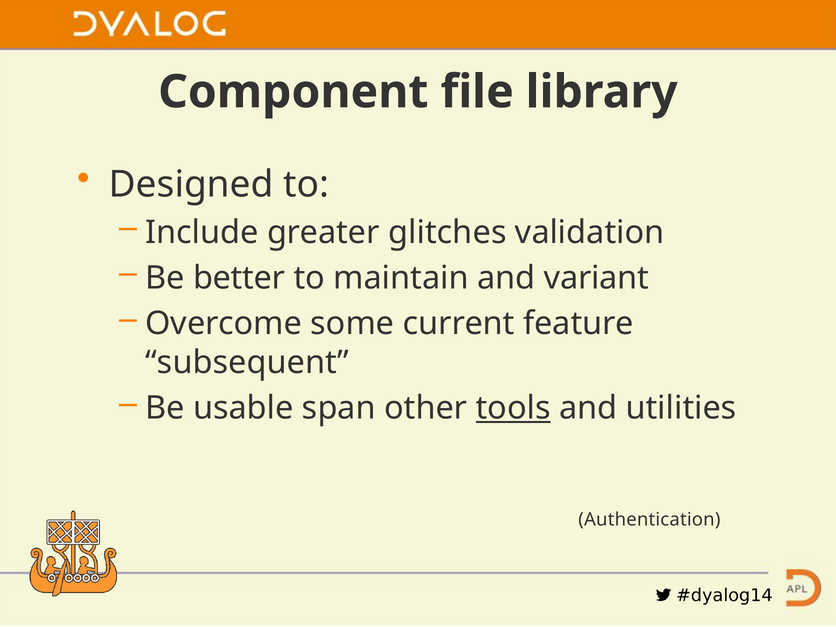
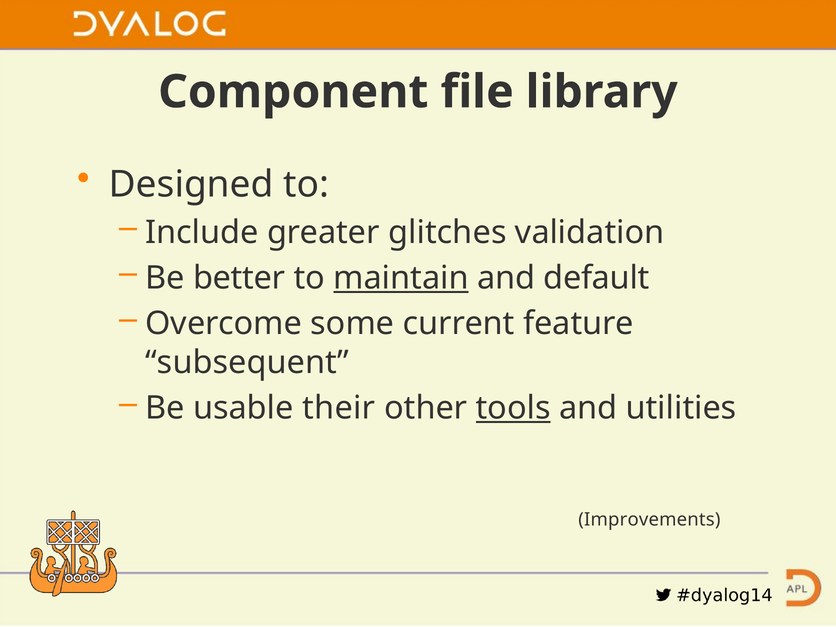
maintain underline: none -> present
variant: variant -> default
span: span -> their
Authentication: Authentication -> Improvements
